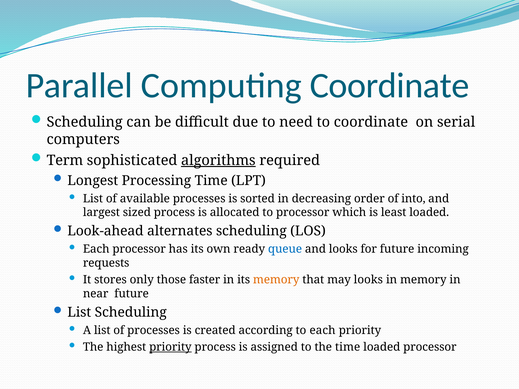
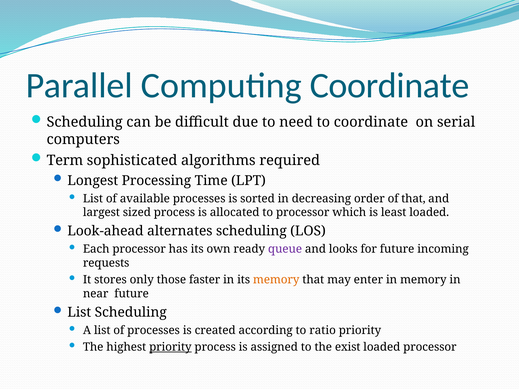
algorithms underline: present -> none
of into: into -> that
queue colour: blue -> purple
may looks: looks -> enter
to each: each -> ratio
the time: time -> exist
